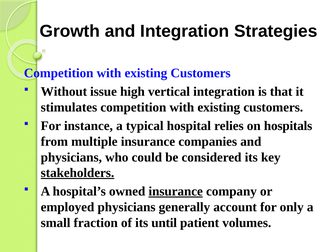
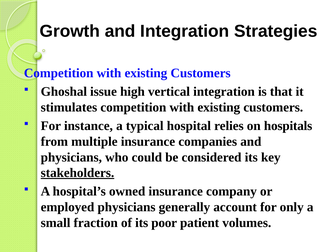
Without: Without -> Ghoshal
insurance at (176, 191) underline: present -> none
until: until -> poor
